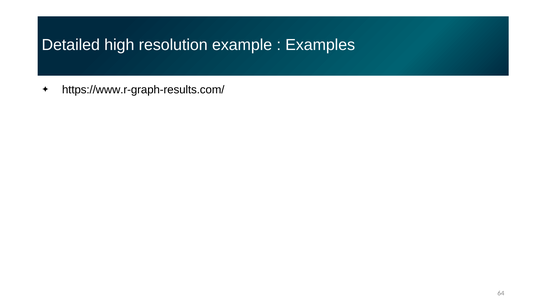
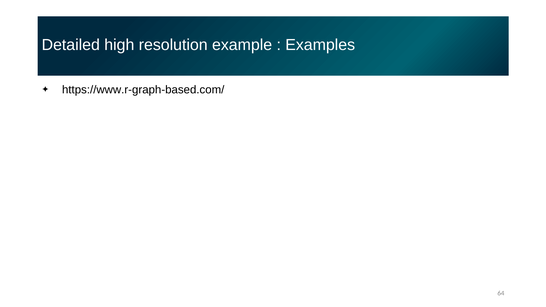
https://www.r-graph-results.com/: https://www.r-graph-results.com/ -> https://www.r-graph-based.com/
